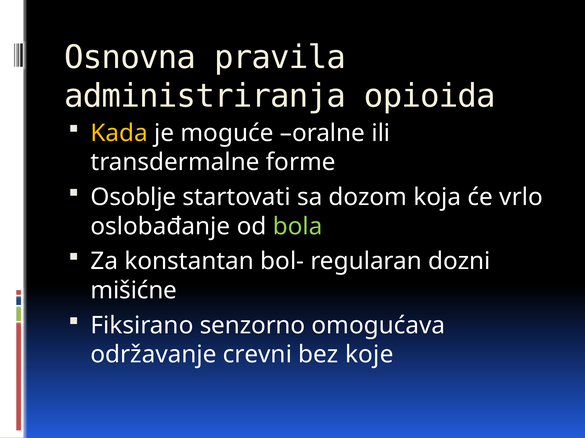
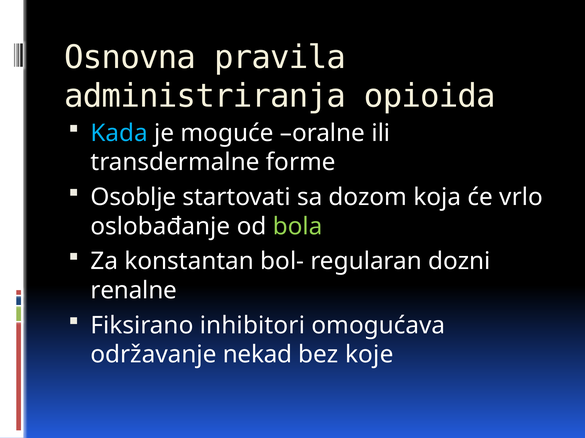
Kada colour: yellow -> light blue
mišićne: mišićne -> renalne
senzorno: senzorno -> inhibitori
crevni: crevni -> nekad
